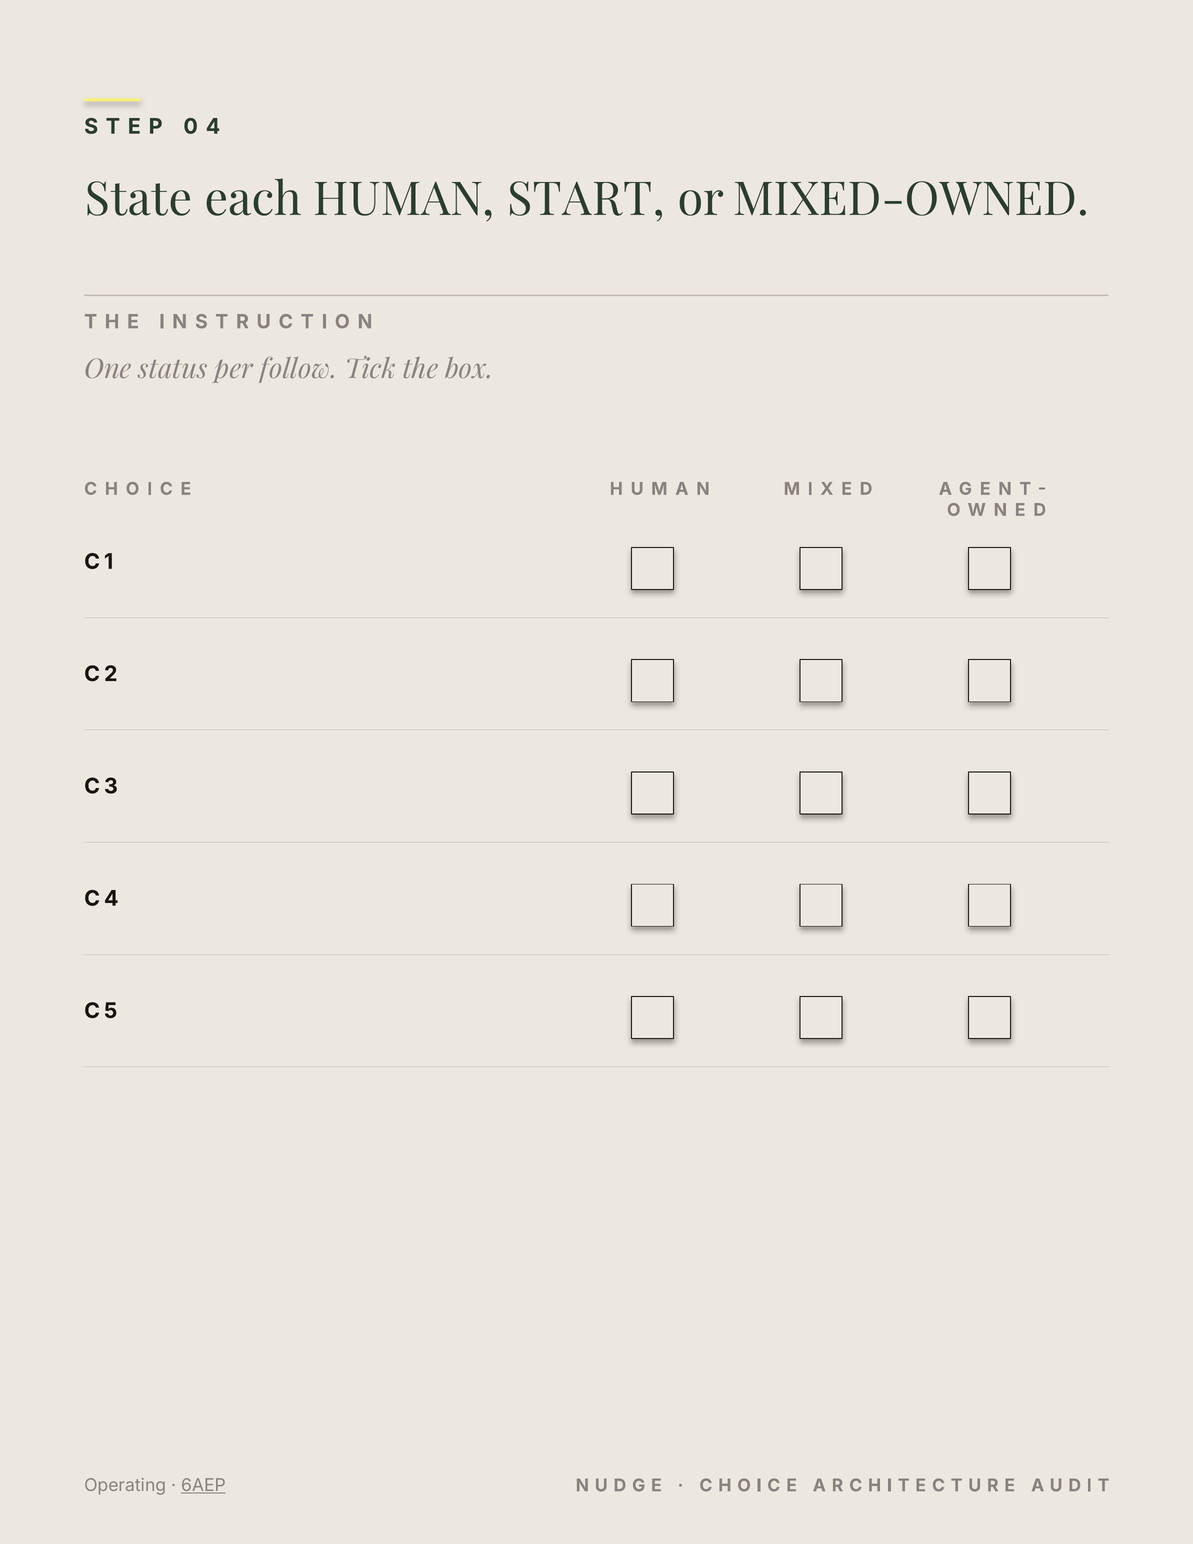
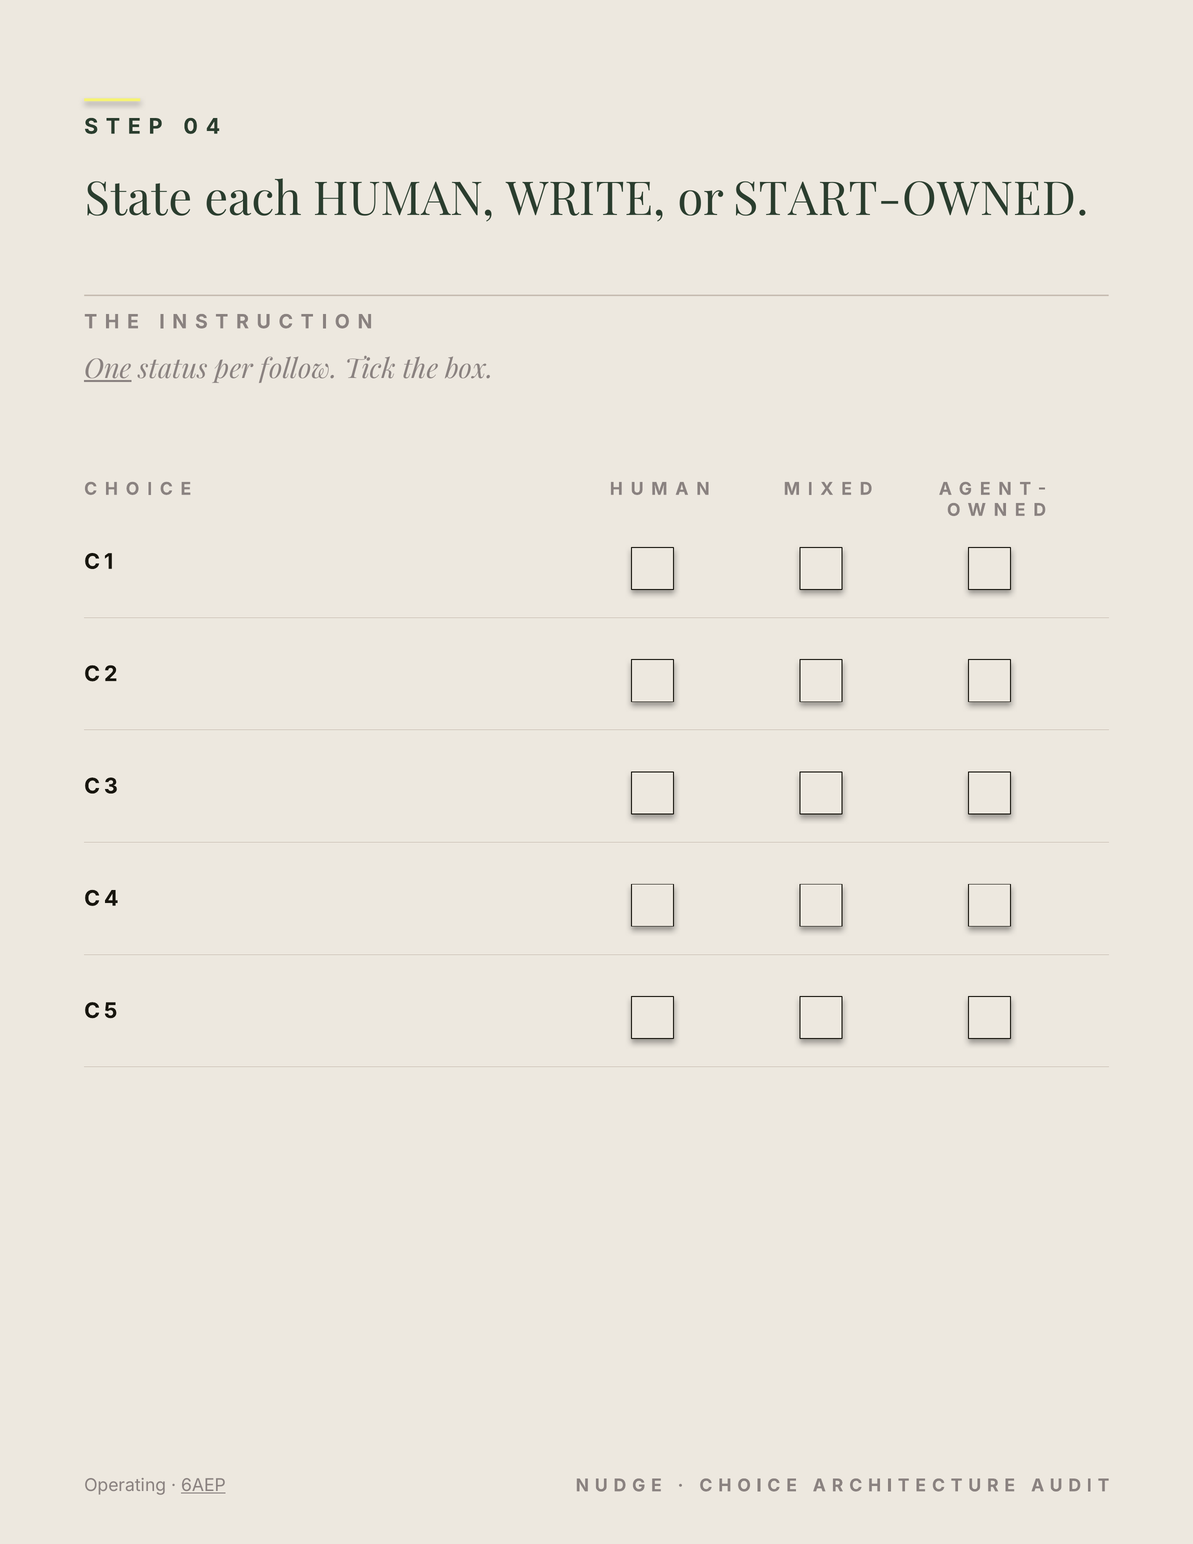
START: START -> WRITE
MIXED-OWNED: MIXED-OWNED -> START-OWNED
One underline: none -> present
